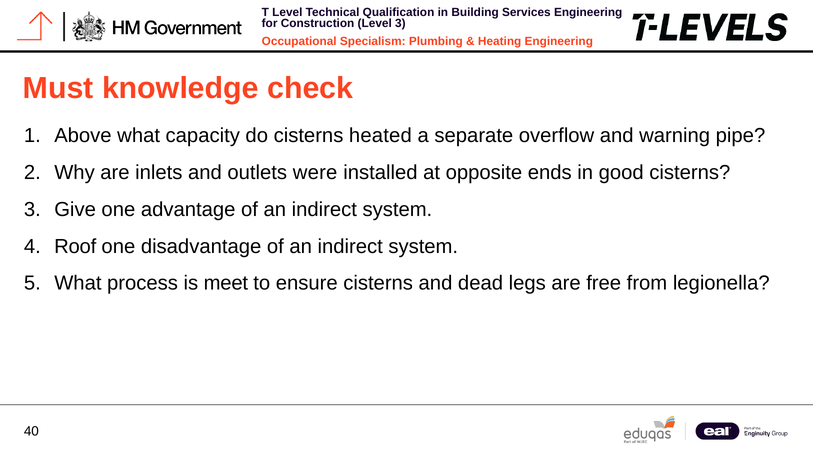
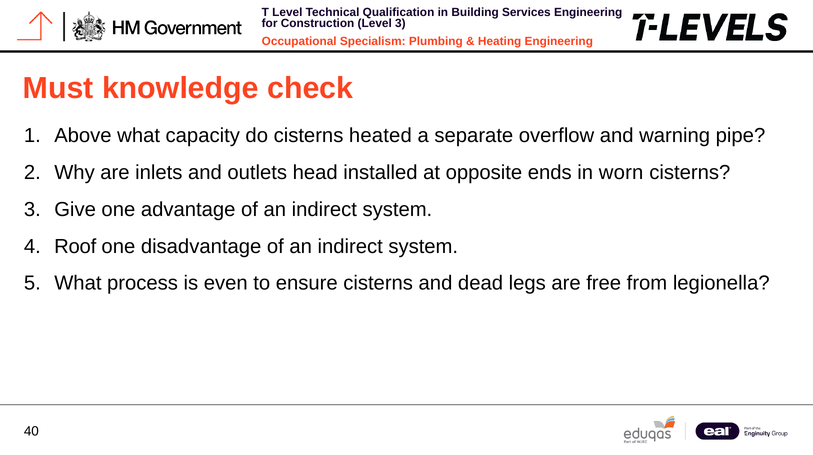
were: were -> head
good: good -> worn
meet: meet -> even
